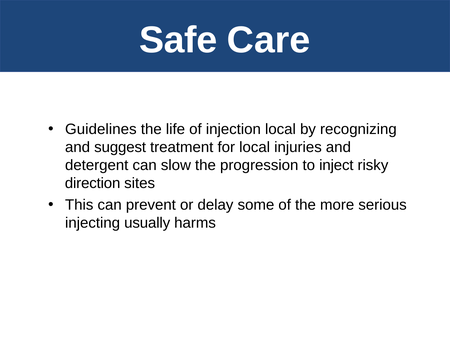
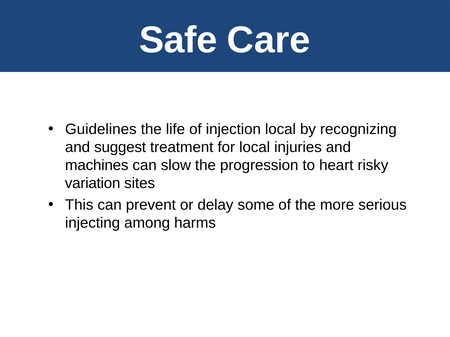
detergent: detergent -> machines
inject: inject -> heart
direction: direction -> variation
usually: usually -> among
